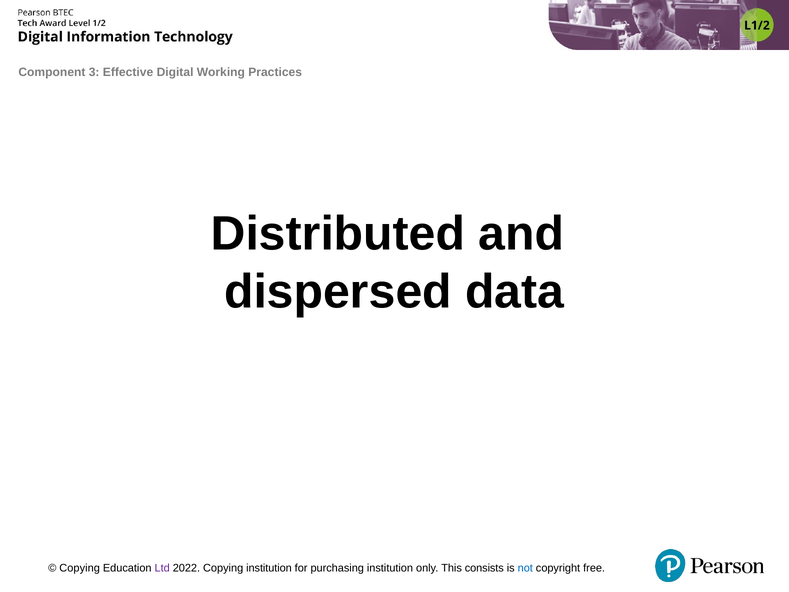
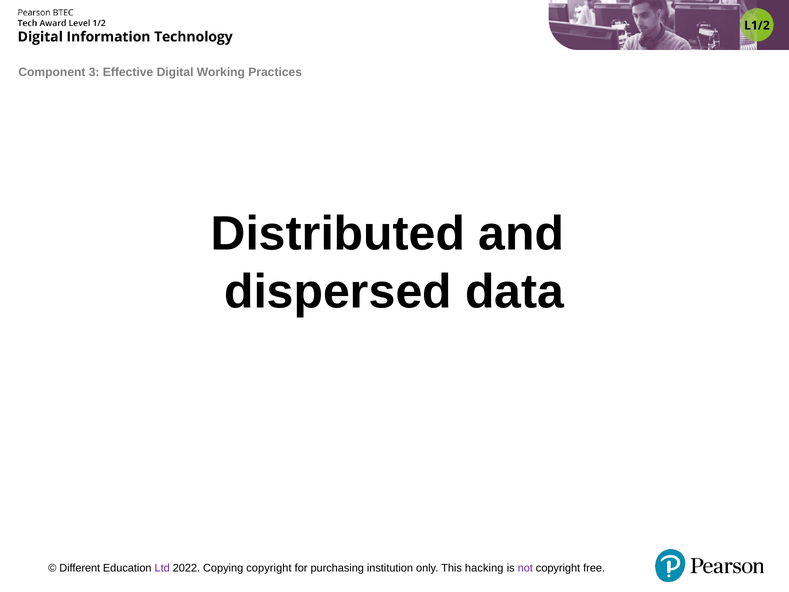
Copying at (80, 568): Copying -> Different
Copying institution: institution -> copyright
consists: consists -> hacking
not colour: blue -> purple
